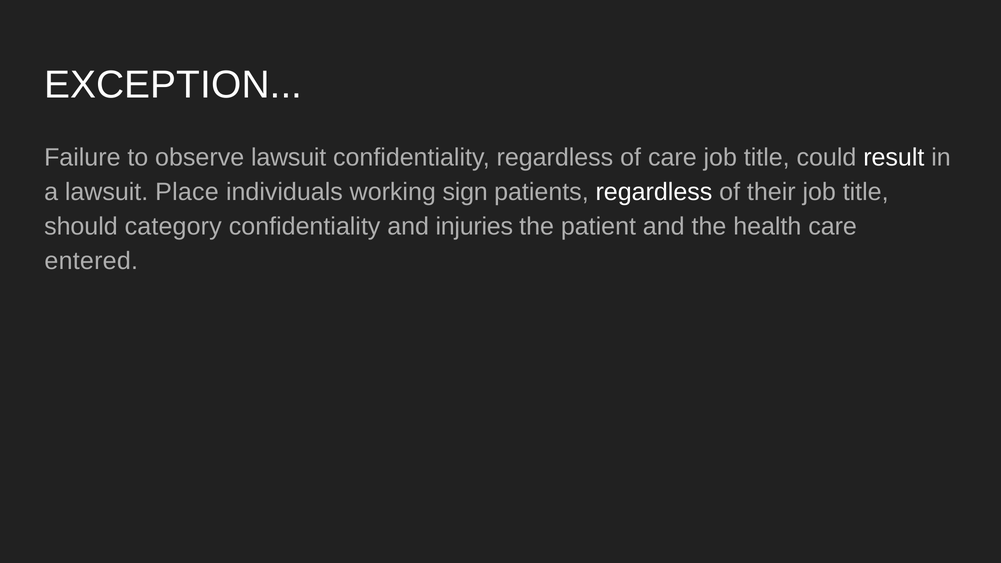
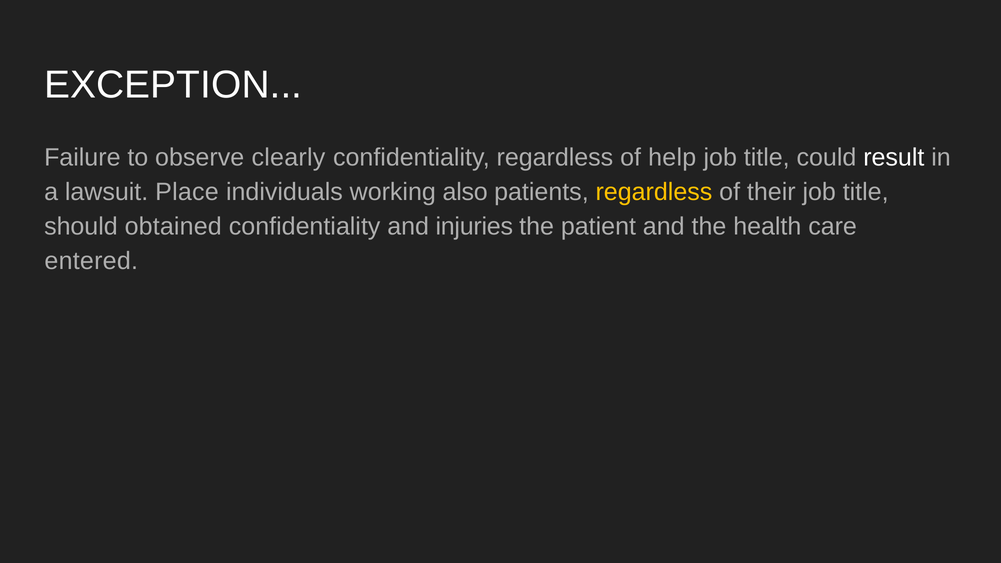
observe lawsuit: lawsuit -> clearly
of care: care -> help
sign: sign -> also
regardless at (654, 192) colour: white -> yellow
category: category -> obtained
